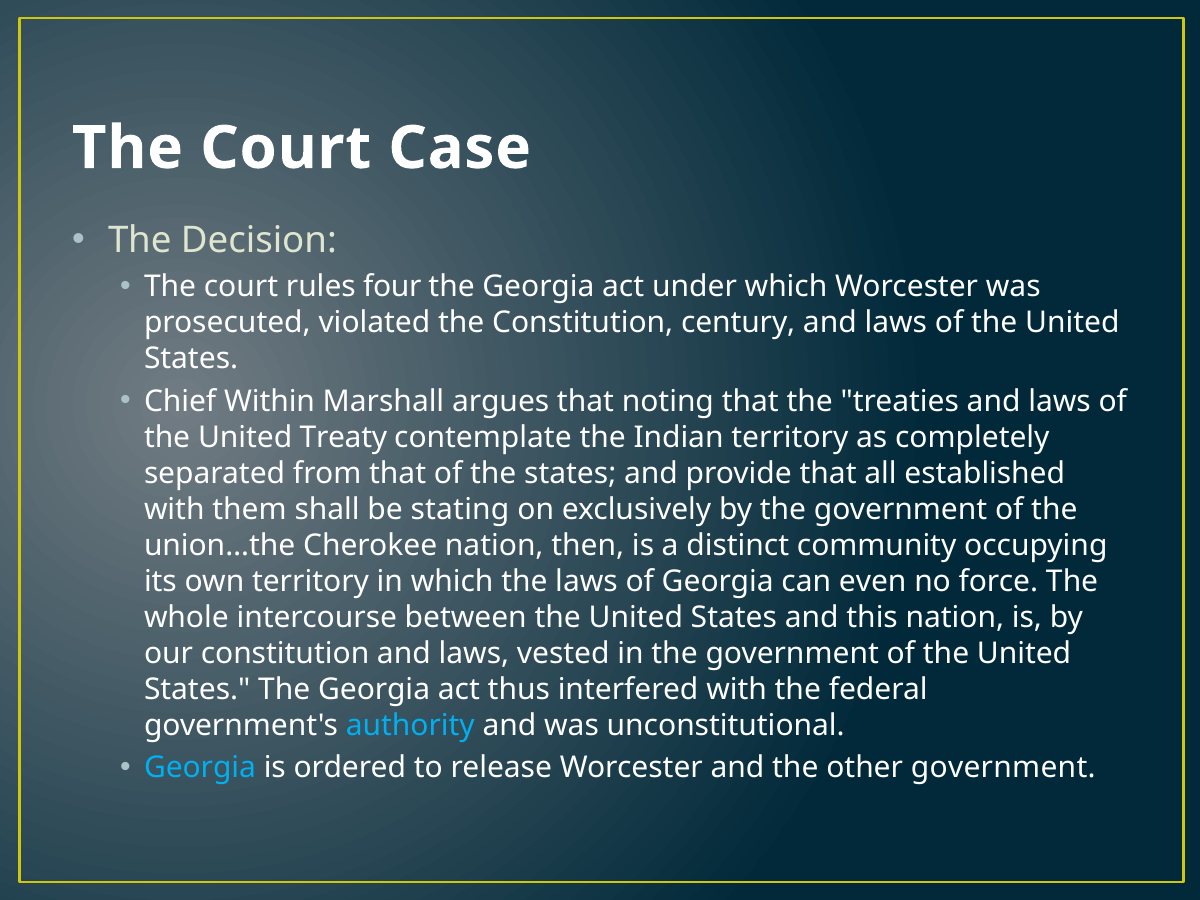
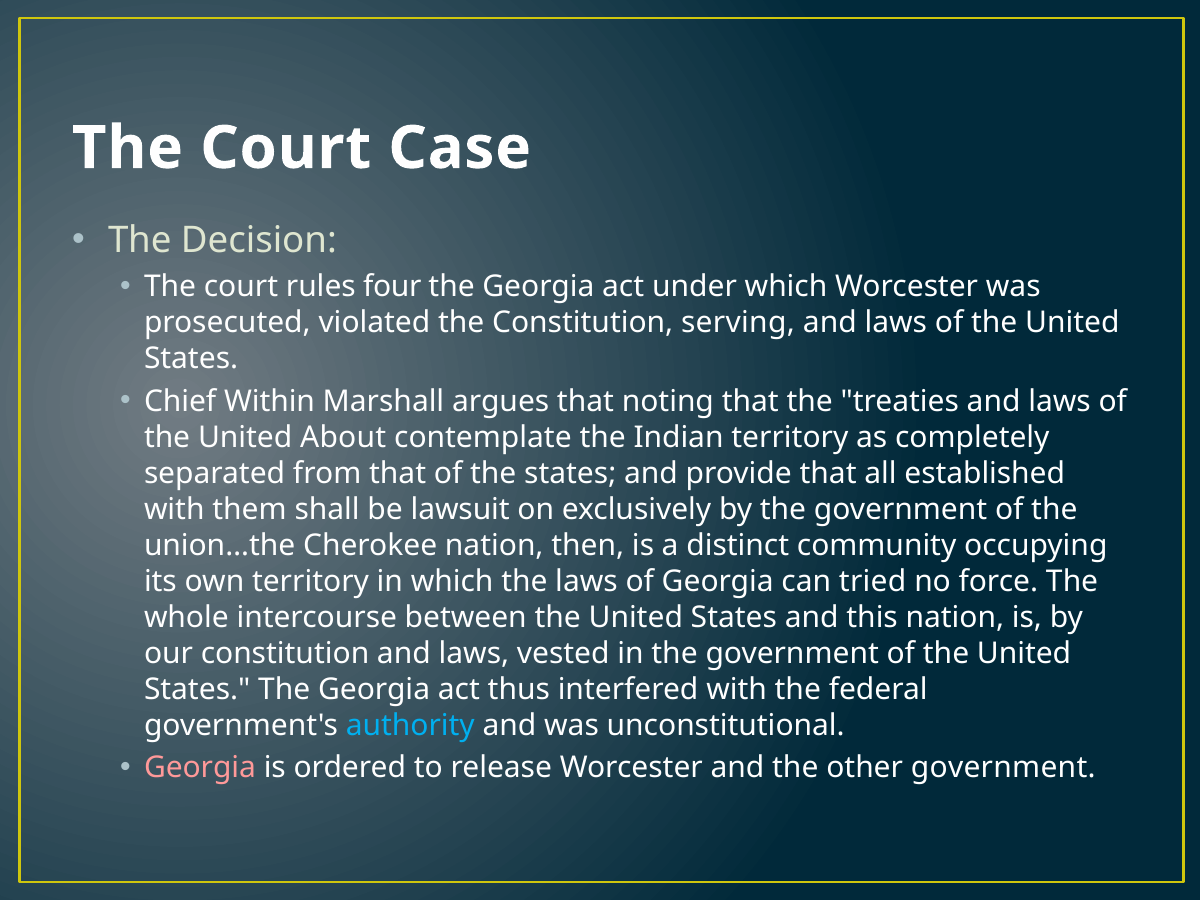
century: century -> serving
Treaty: Treaty -> About
stating: stating -> lawsuit
even: even -> tried
Georgia at (200, 768) colour: light blue -> pink
